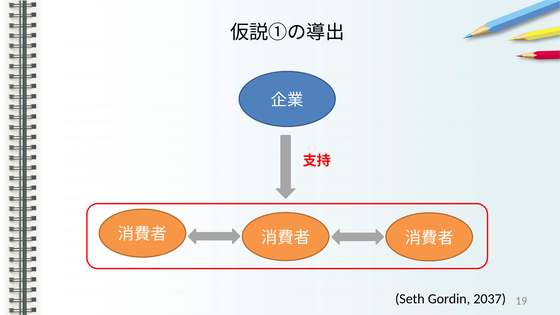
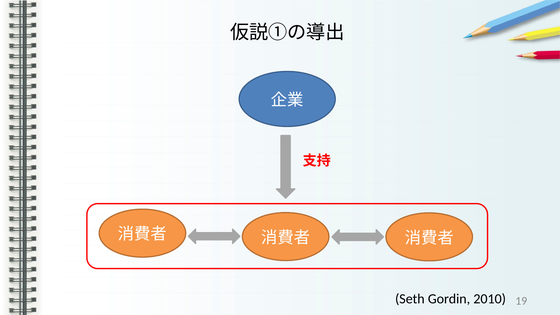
2037: 2037 -> 2010
